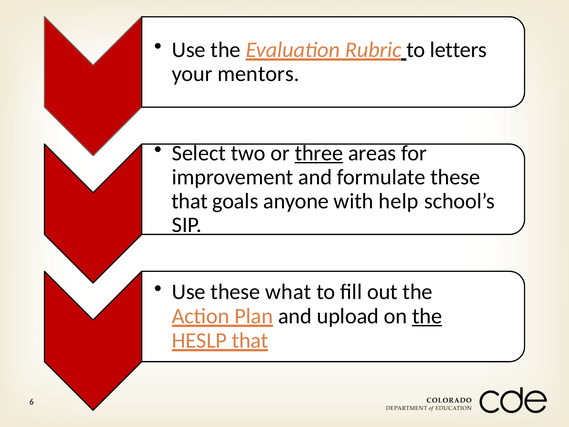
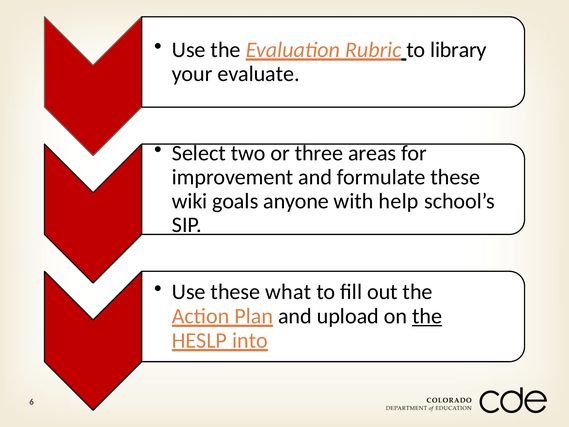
letters: letters -> library
mentors: mentors -> evaluate
three underline: present -> none
that at (190, 201): that -> wiki
HESLP that: that -> into
